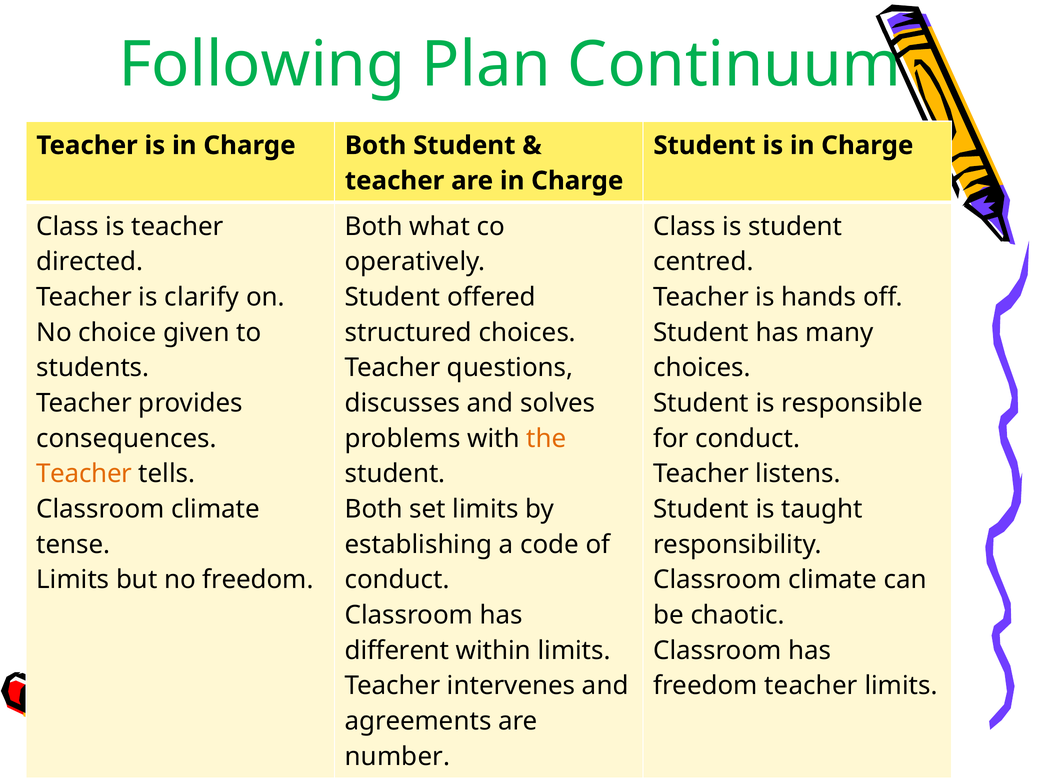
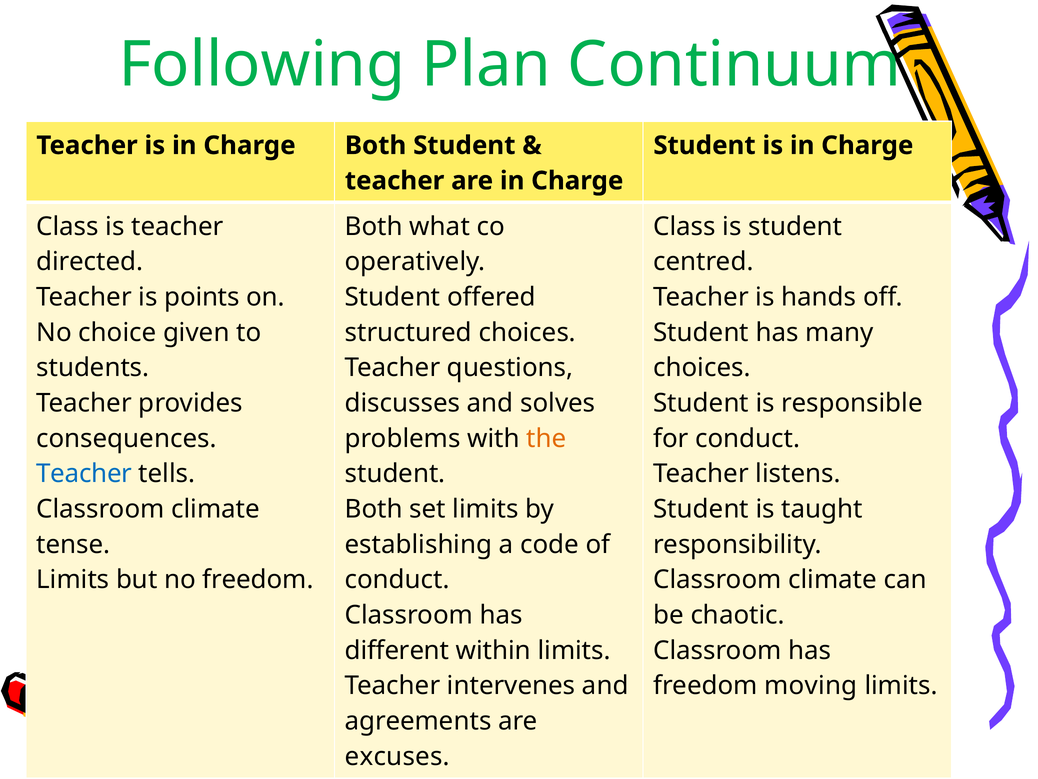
clarify: clarify -> points
Teacher at (84, 474) colour: orange -> blue
freedom teacher: teacher -> moving
number: number -> excuses
